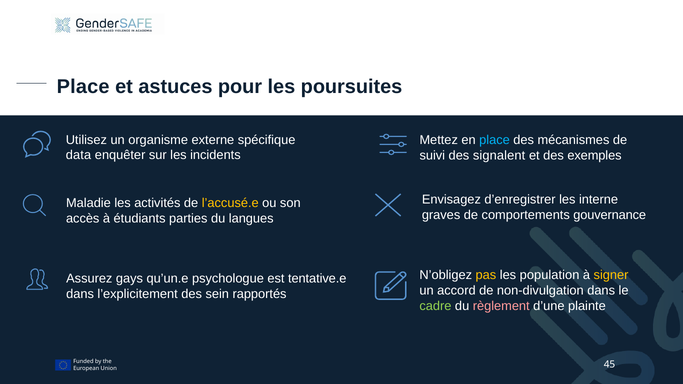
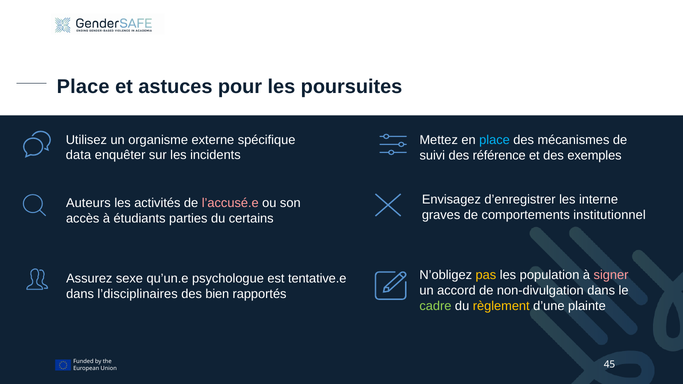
signalent: signalent -> référence
Maladie: Maladie -> Auteurs
l’accusé.e colour: yellow -> pink
gouvernance: gouvernance -> institutionnel
langues: langues -> certains
signer colour: yellow -> pink
gays: gays -> sexe
l’explicitement: l’explicitement -> l’disciplinaires
sein: sein -> bien
règlement colour: pink -> yellow
